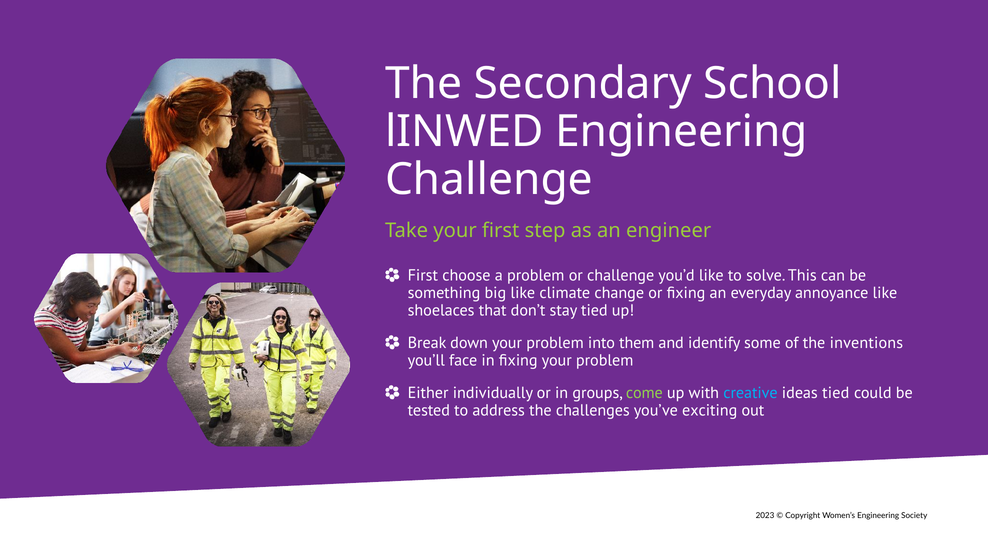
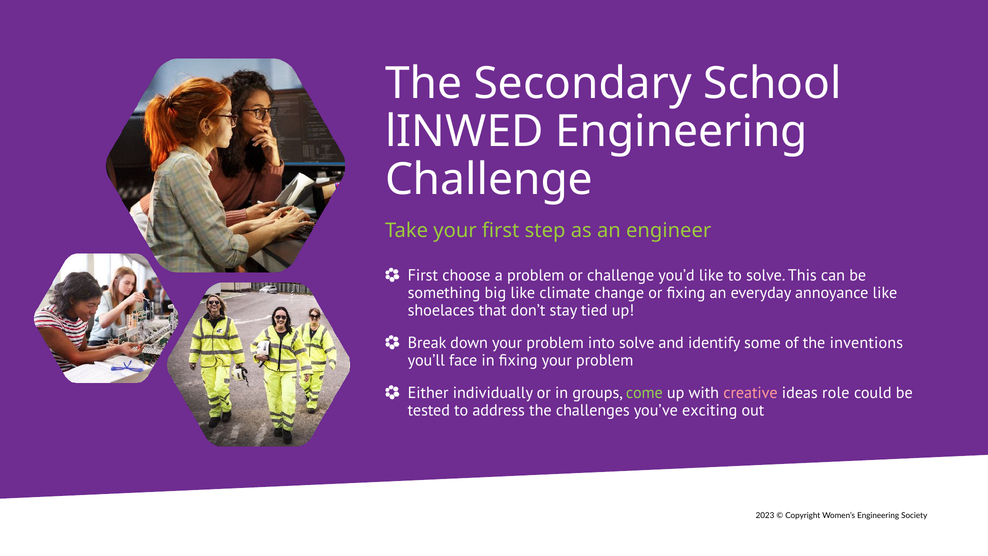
into them: them -> solve
creative colour: light blue -> pink
ideas tied: tied -> role
